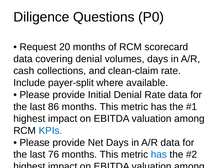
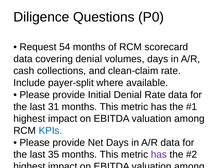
20: 20 -> 54
86: 86 -> 31
76: 76 -> 35
has at (159, 154) colour: blue -> purple
